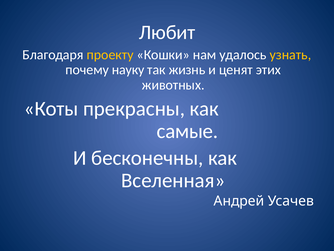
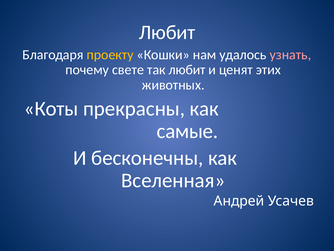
узнать colour: yellow -> pink
науку: науку -> свете
так жизнь: жизнь -> любит
